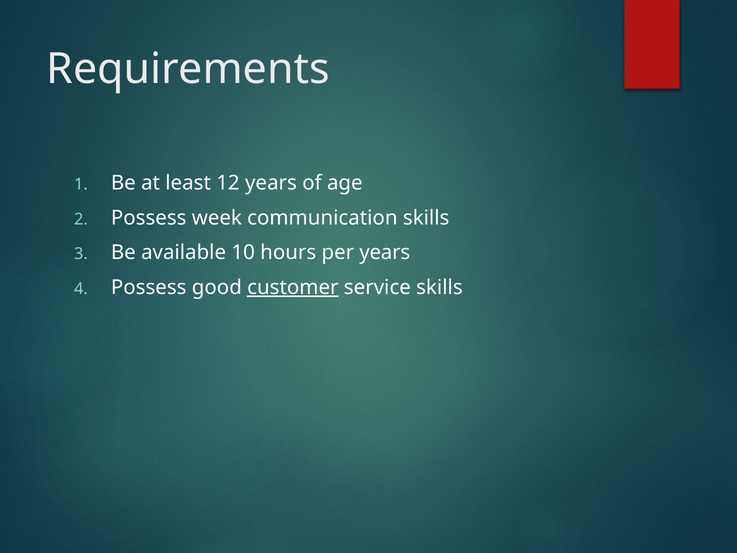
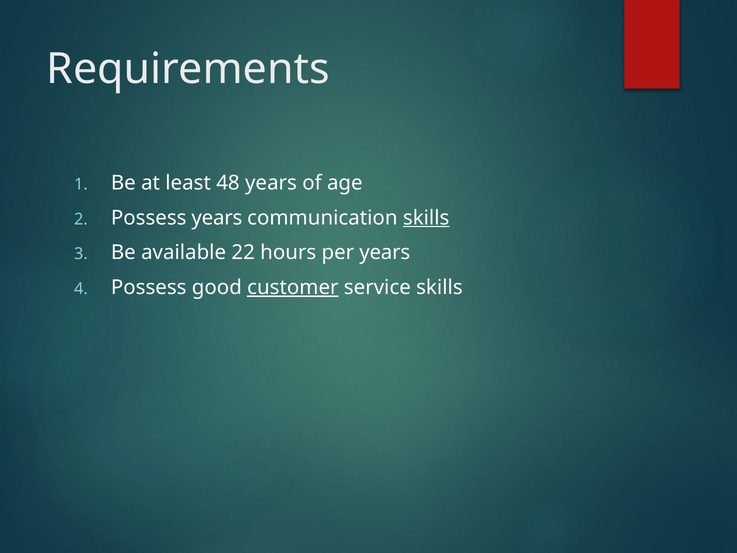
12: 12 -> 48
Possess week: week -> years
skills at (426, 218) underline: none -> present
10: 10 -> 22
